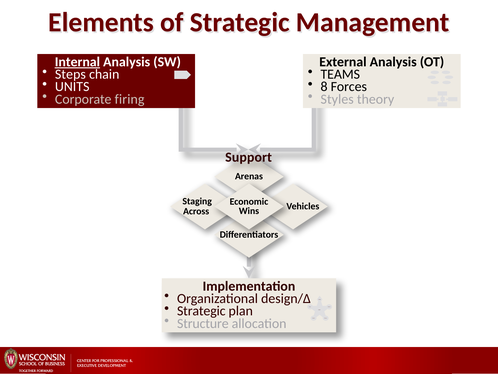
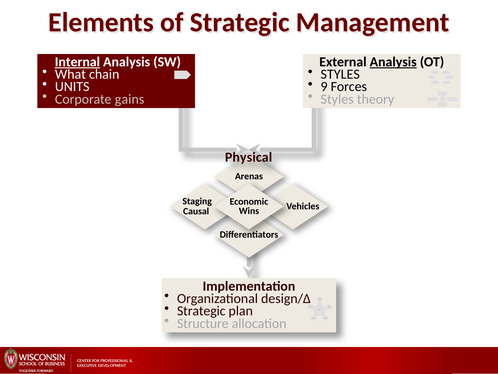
Analysis at (393, 62) underline: none -> present
Steps: Steps -> What
TEAMS at (340, 74): TEAMS -> STYLES
8: 8 -> 9
firing: firing -> gains
Support: Support -> Physical
Across: Across -> Causal
